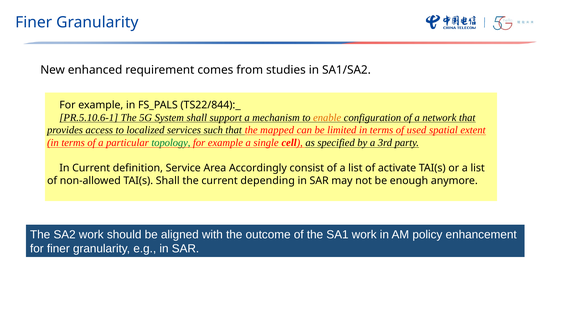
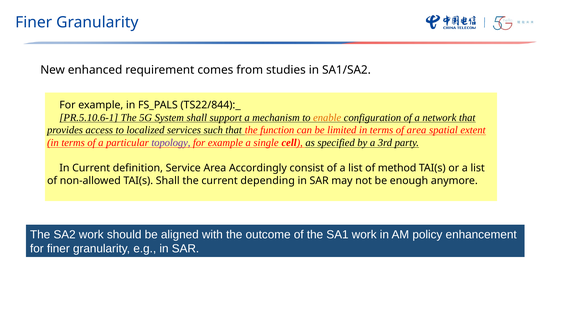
mapped: mapped -> function
of used: used -> area
topology colour: green -> purple
activate: activate -> method
